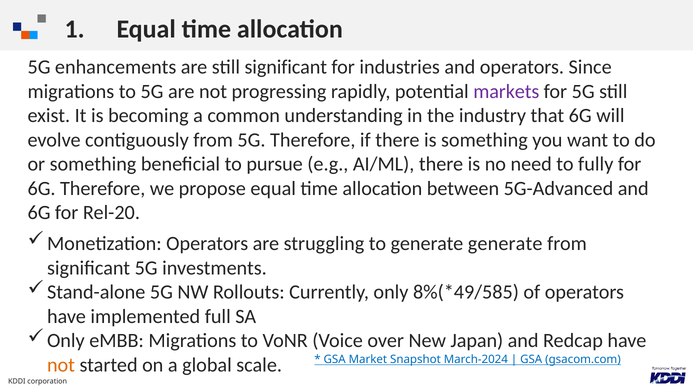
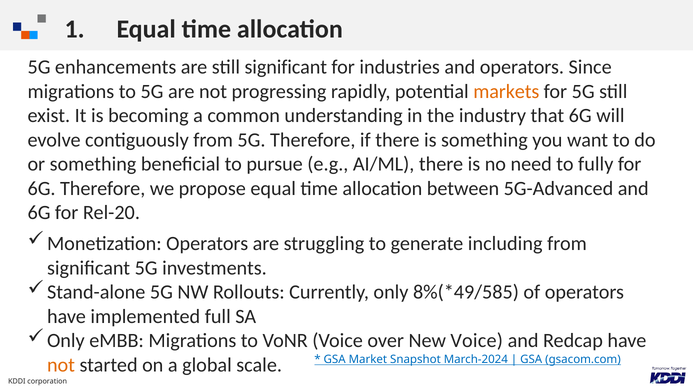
markets colour: purple -> orange
generate generate: generate -> including
New Japan: Japan -> Voice
